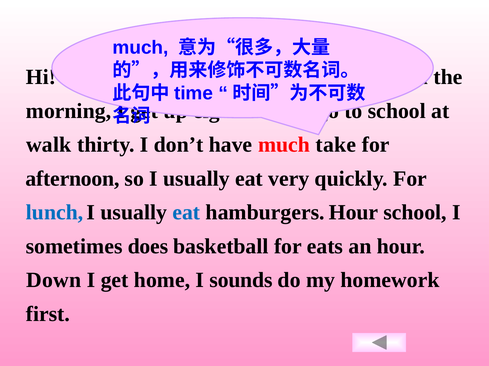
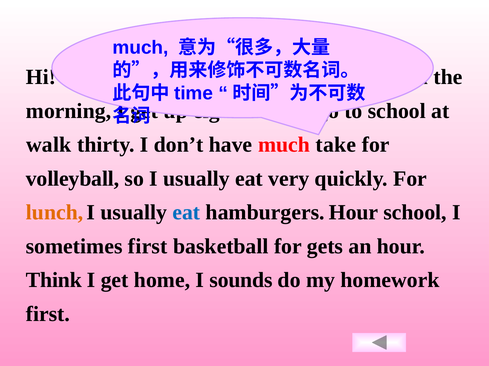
afternoon: afternoon -> volleyball
lunch colour: blue -> orange
sometimes does: does -> first
eats: eats -> gets
Down: Down -> Think
